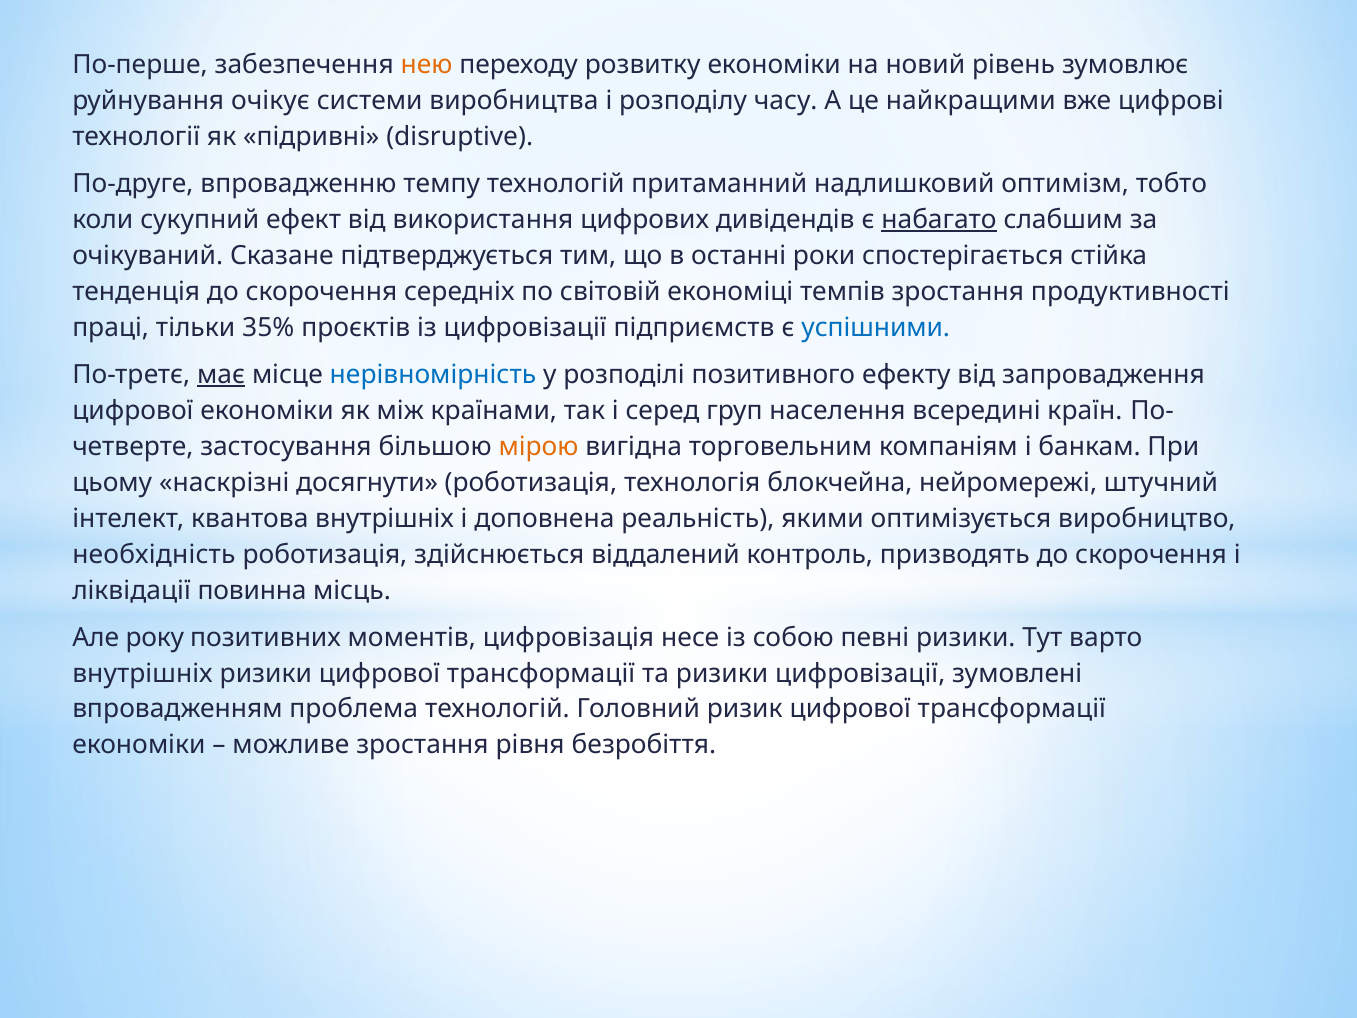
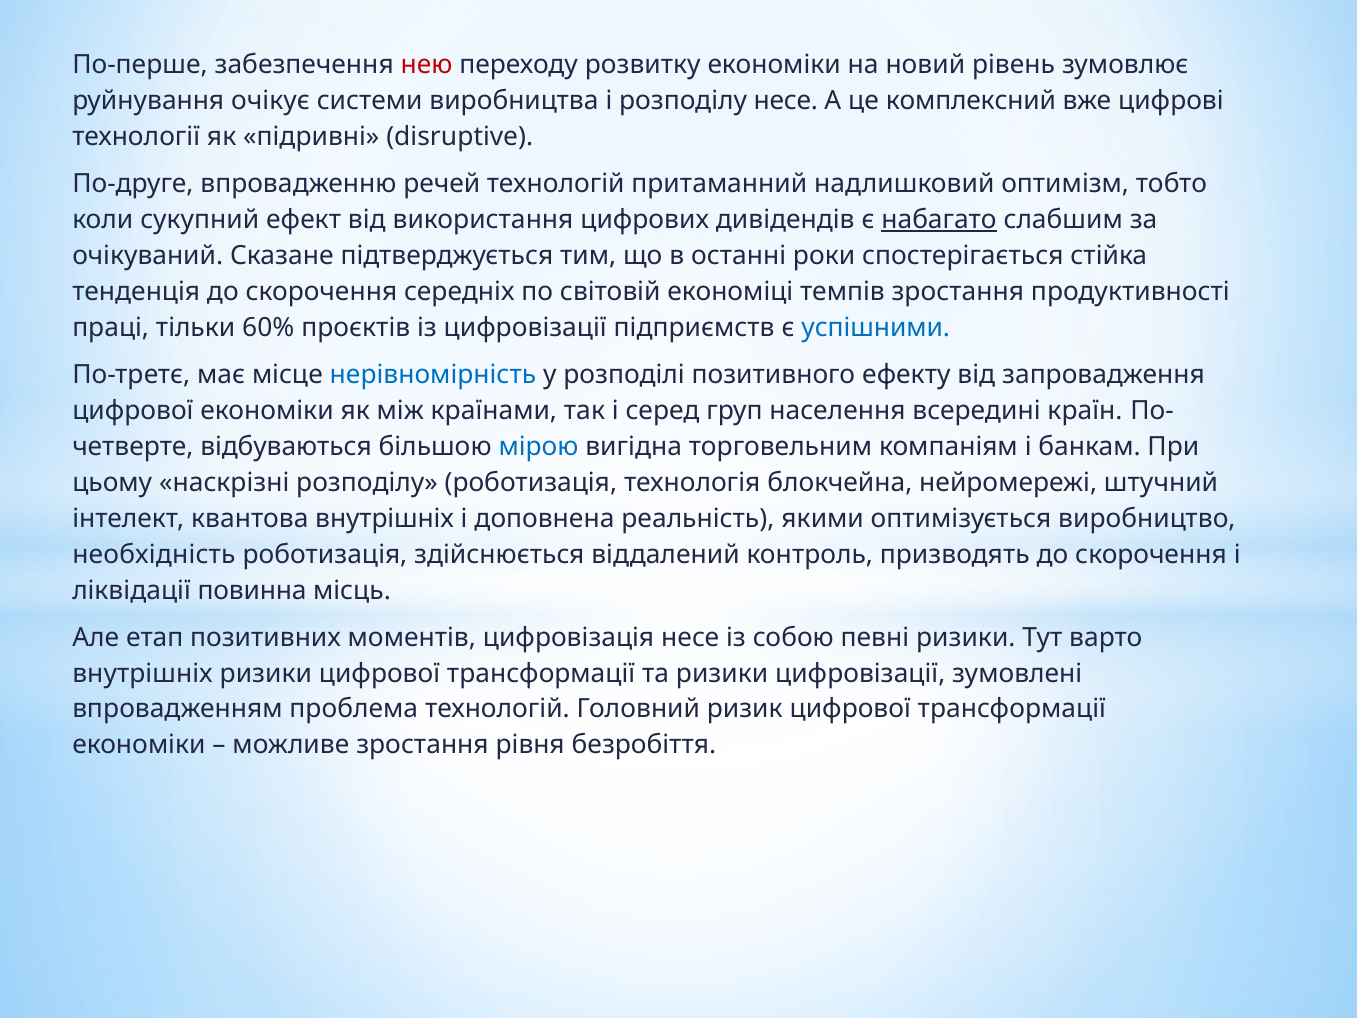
нею colour: orange -> red
розподілу часу: часу -> несе
найкращими: найкращими -> комплексний
темпу: темпу -> речей
35%: 35% -> 60%
має underline: present -> none
застосування: застосування -> відбуваються
мірою colour: orange -> blue
наскрізні досягнути: досягнути -> розподілу
року: року -> етап
